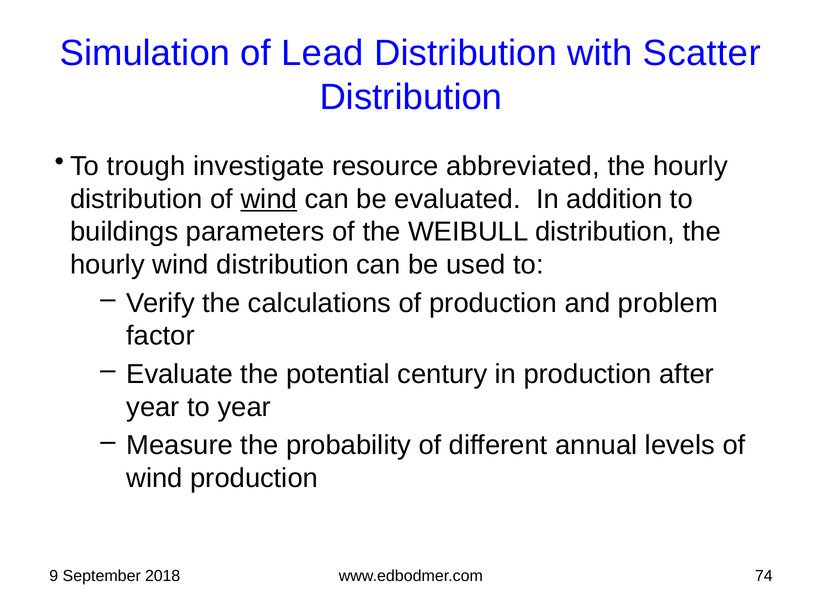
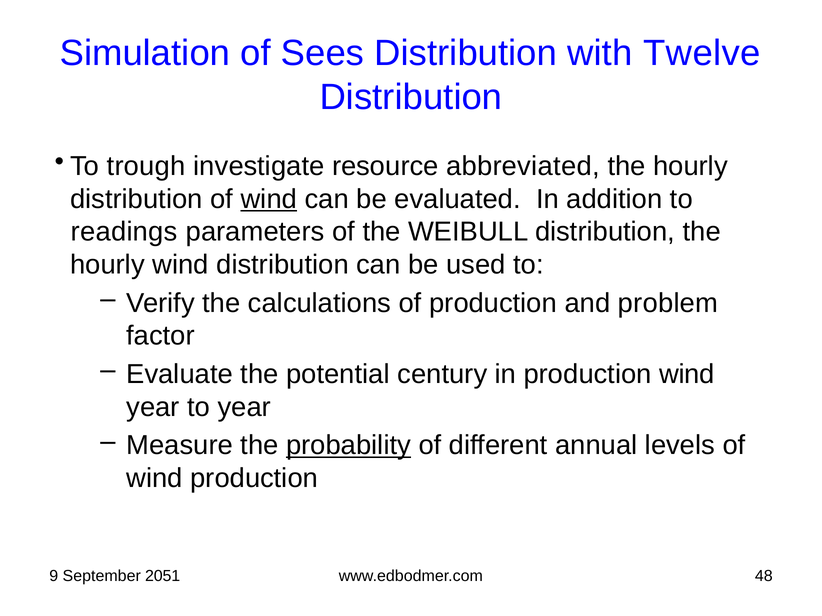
Lead: Lead -> Sees
Scatter: Scatter -> Twelve
buildings: buildings -> readings
production after: after -> wind
probability underline: none -> present
2018: 2018 -> 2051
74: 74 -> 48
